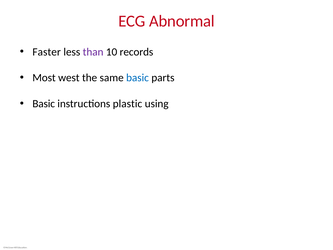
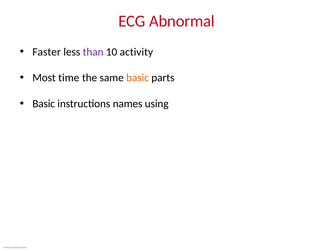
records: records -> activity
west: west -> time
basic at (138, 78) colour: blue -> orange
plastic: plastic -> names
